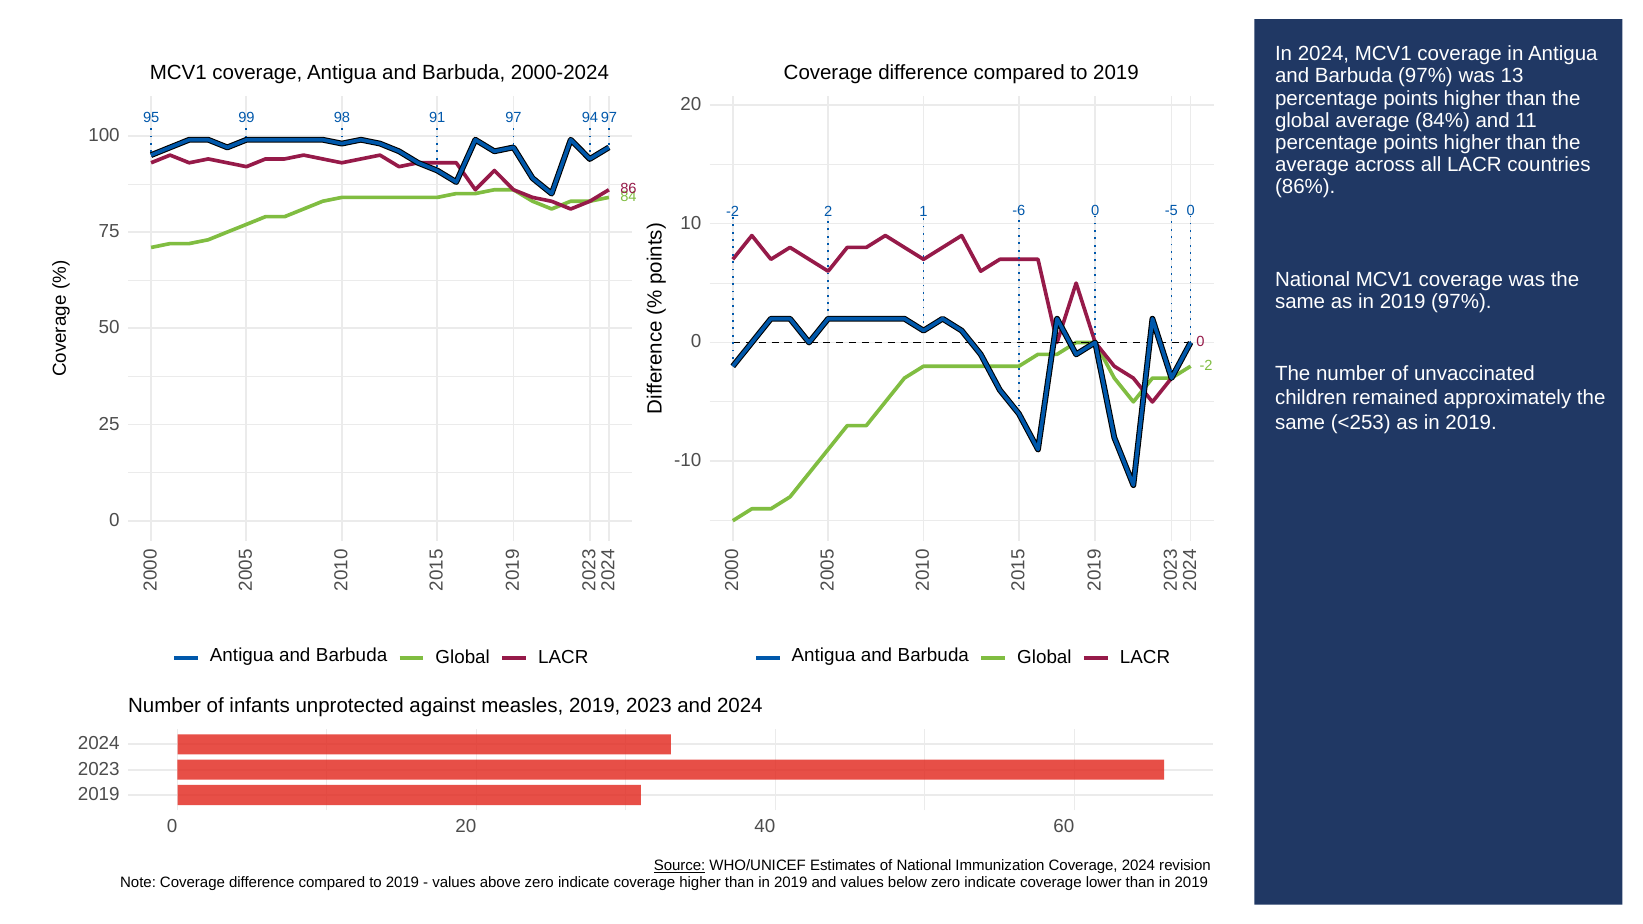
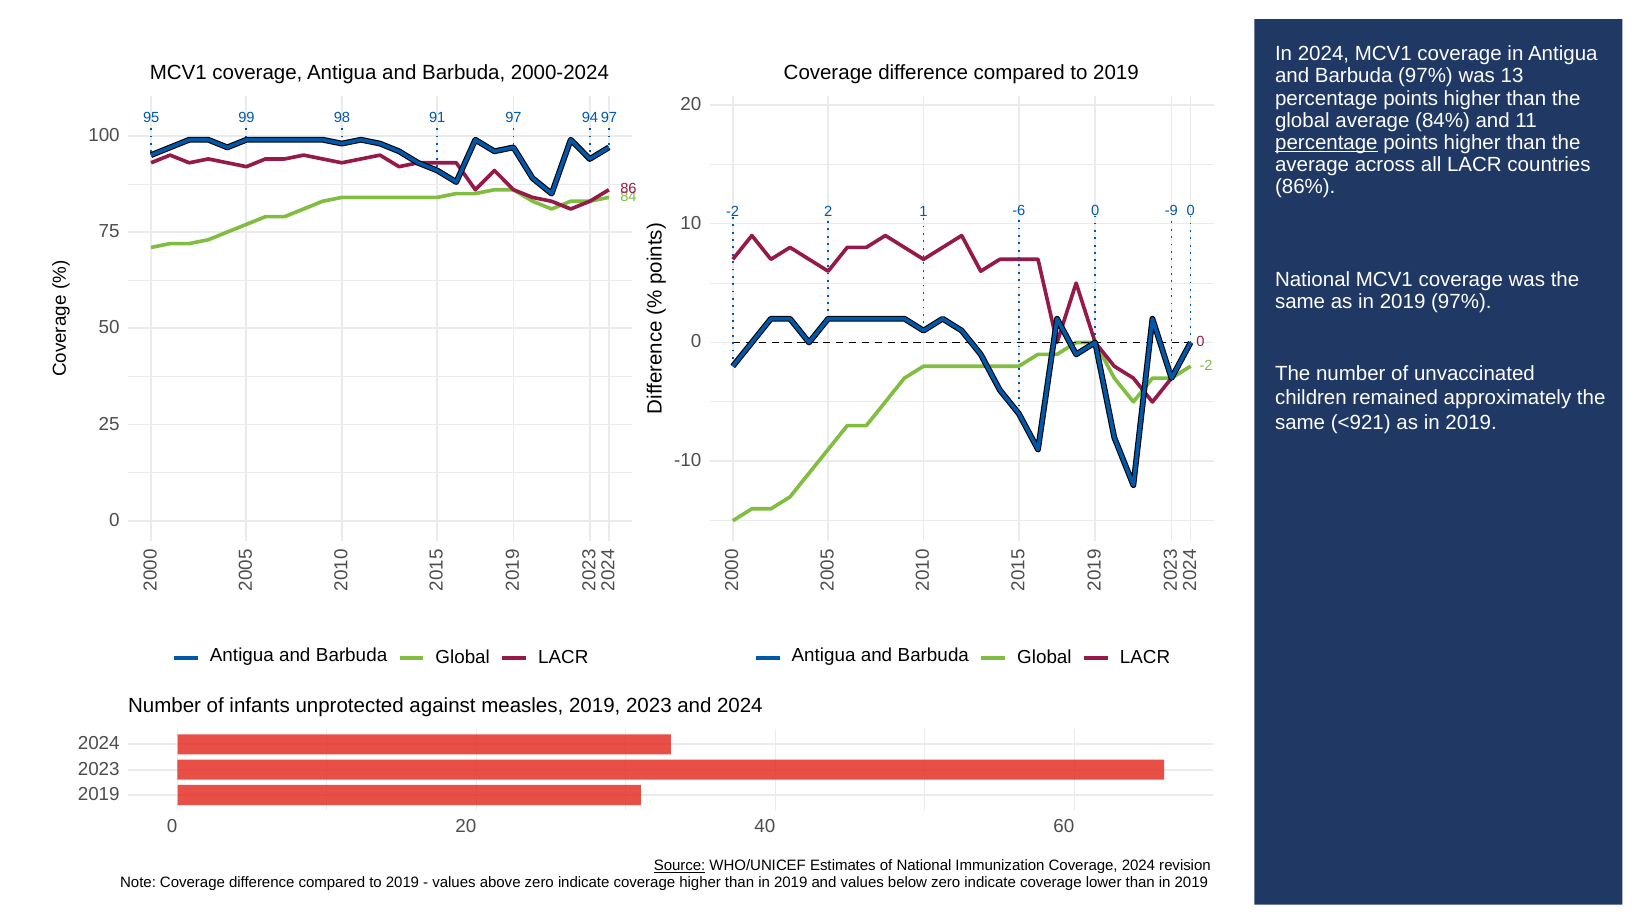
percentage at (1326, 143) underline: none -> present
-5: -5 -> -9
<253: <253 -> <921
